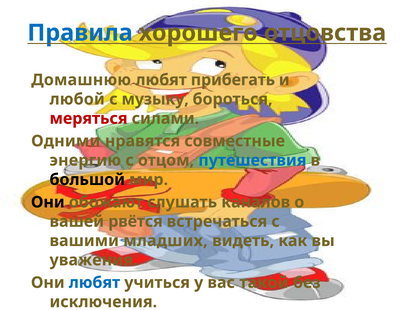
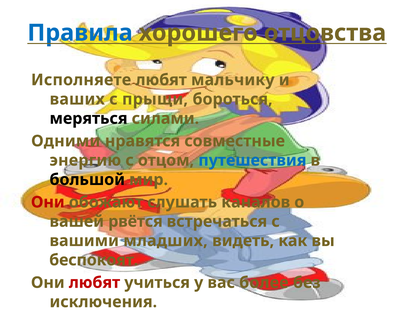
Домашнюю: Домашнюю -> Исполняете
прибегать: прибегать -> мальчику
любой: любой -> ваших
музыку: музыку -> прыщи
меряться colour: red -> black
Они at (48, 202) colour: black -> red
уважения: уважения -> беспокоят
любят at (94, 282) colour: blue -> red
такой: такой -> более
